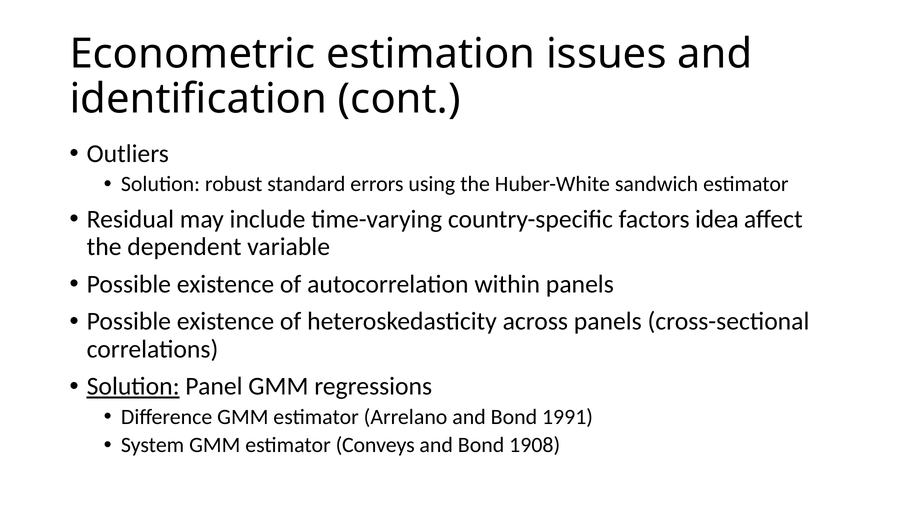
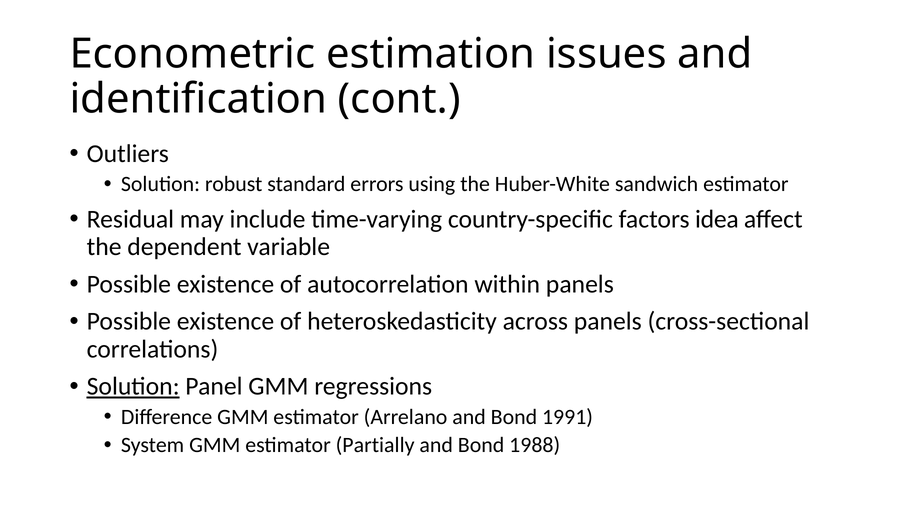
Conveys: Conveys -> Partially
1908: 1908 -> 1988
